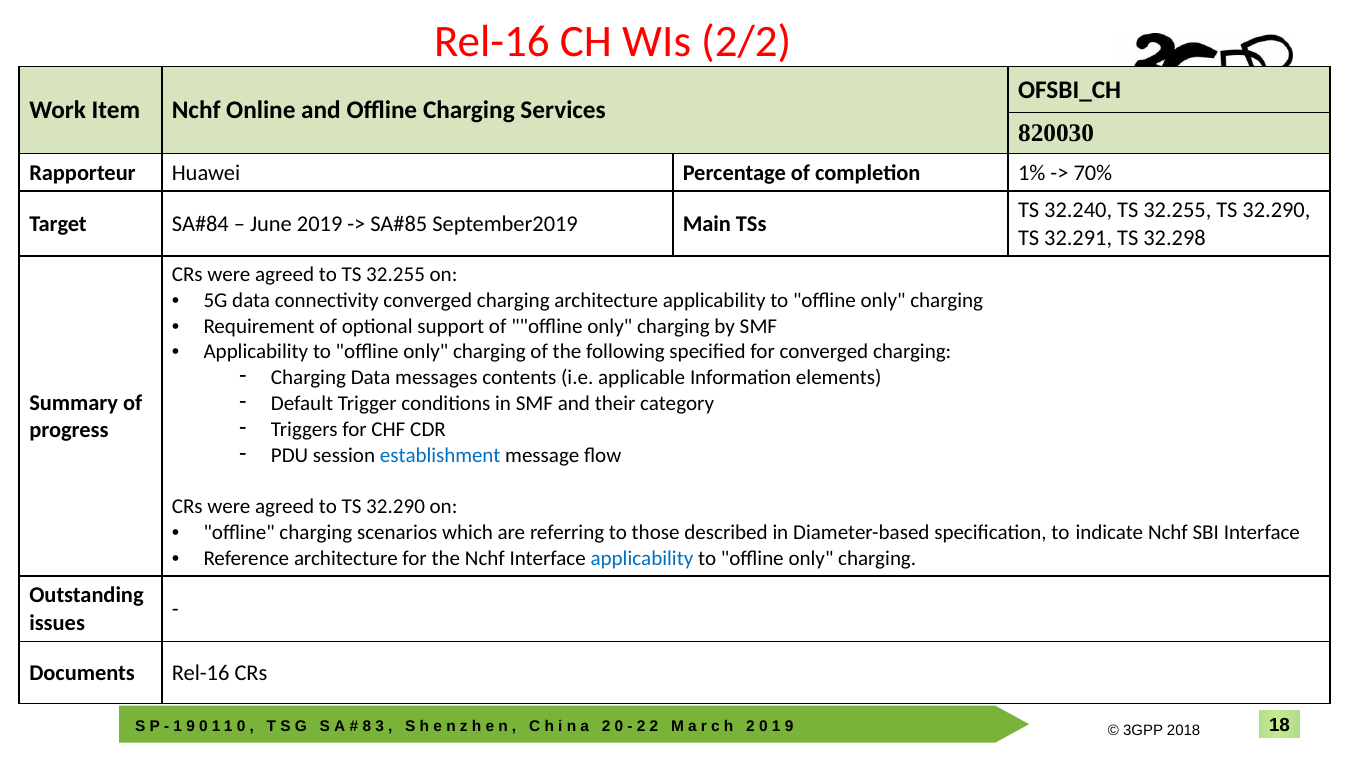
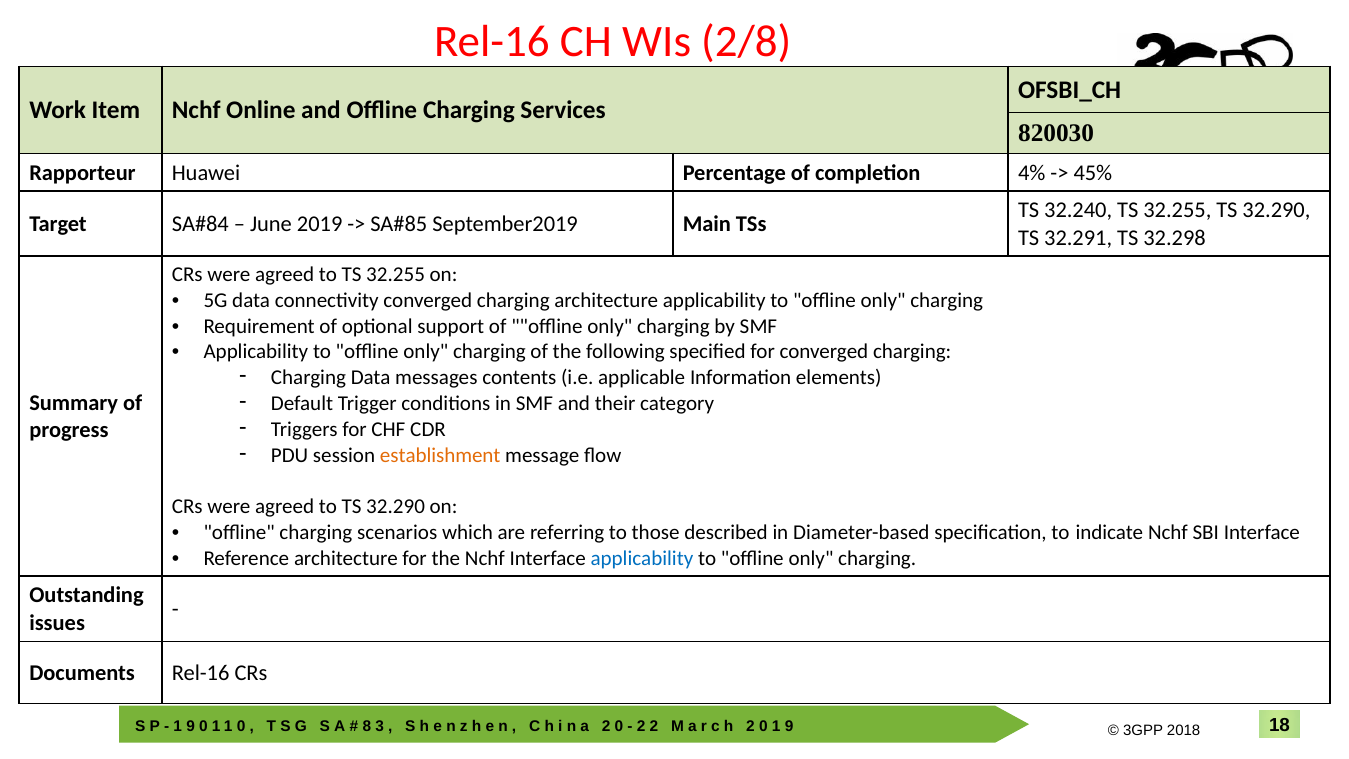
2/2: 2/2 -> 2/8
1%: 1% -> 4%
70%: 70% -> 45%
establishment colour: blue -> orange
